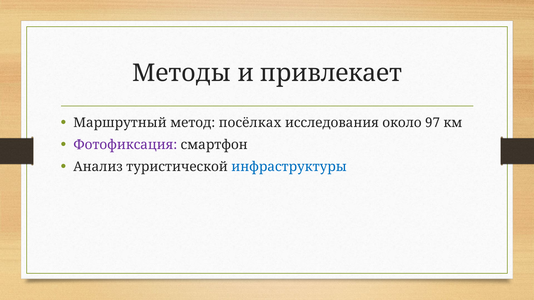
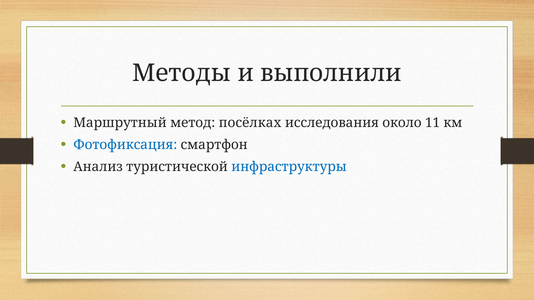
привлекает: привлекает -> выполнили
97: 97 -> 11
Фотофиксация colour: purple -> blue
